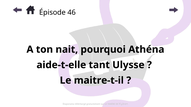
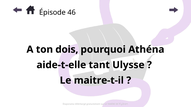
nait: nait -> dois
